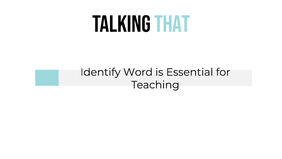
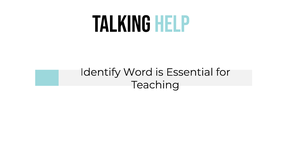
that: that -> help
